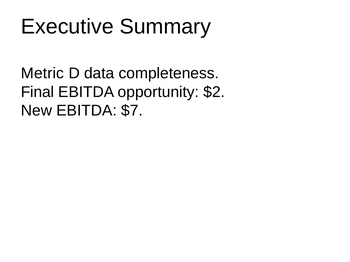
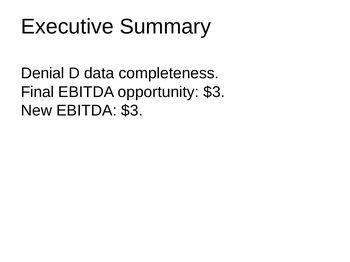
Metric: Metric -> Denial
opportunity $2: $2 -> $3
EBITDA $7: $7 -> $3
